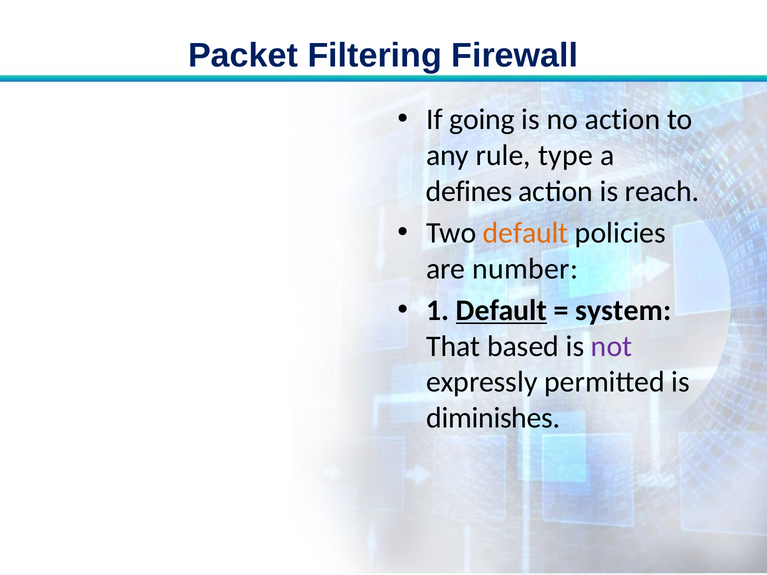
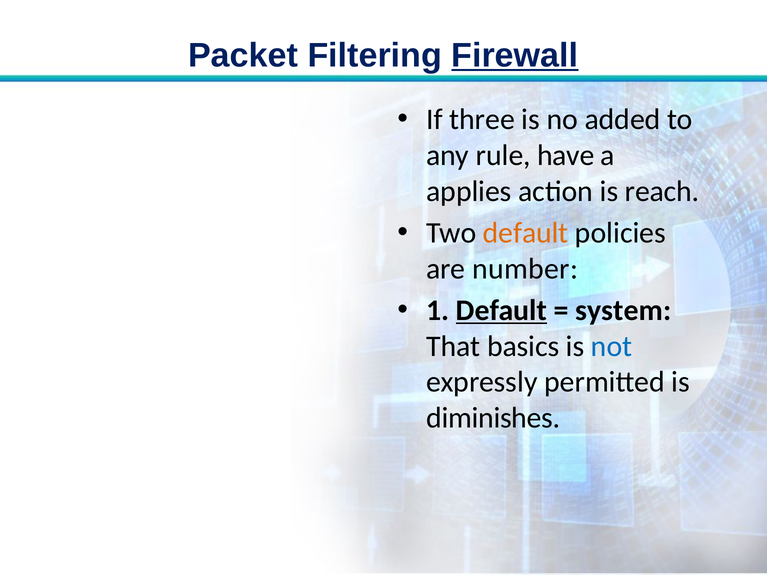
Firewall underline: none -> present
going: going -> three
no action: action -> added
type: type -> have
defines: defines -> applies
based: based -> basics
not colour: purple -> blue
